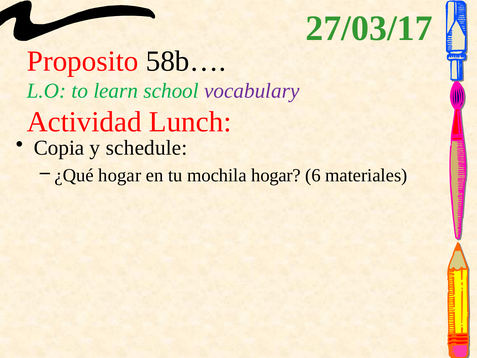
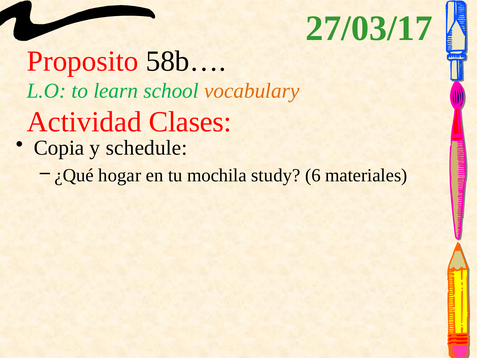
vocabulary colour: purple -> orange
Lunch: Lunch -> Clases
mochila hogar: hogar -> study
